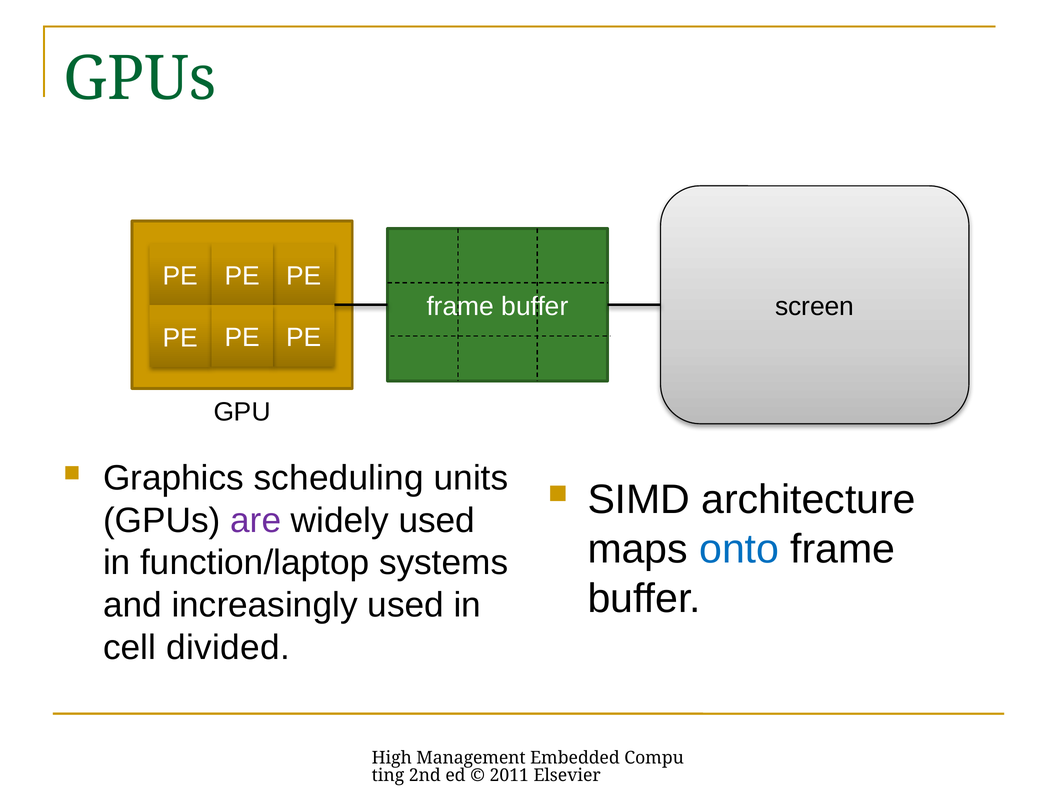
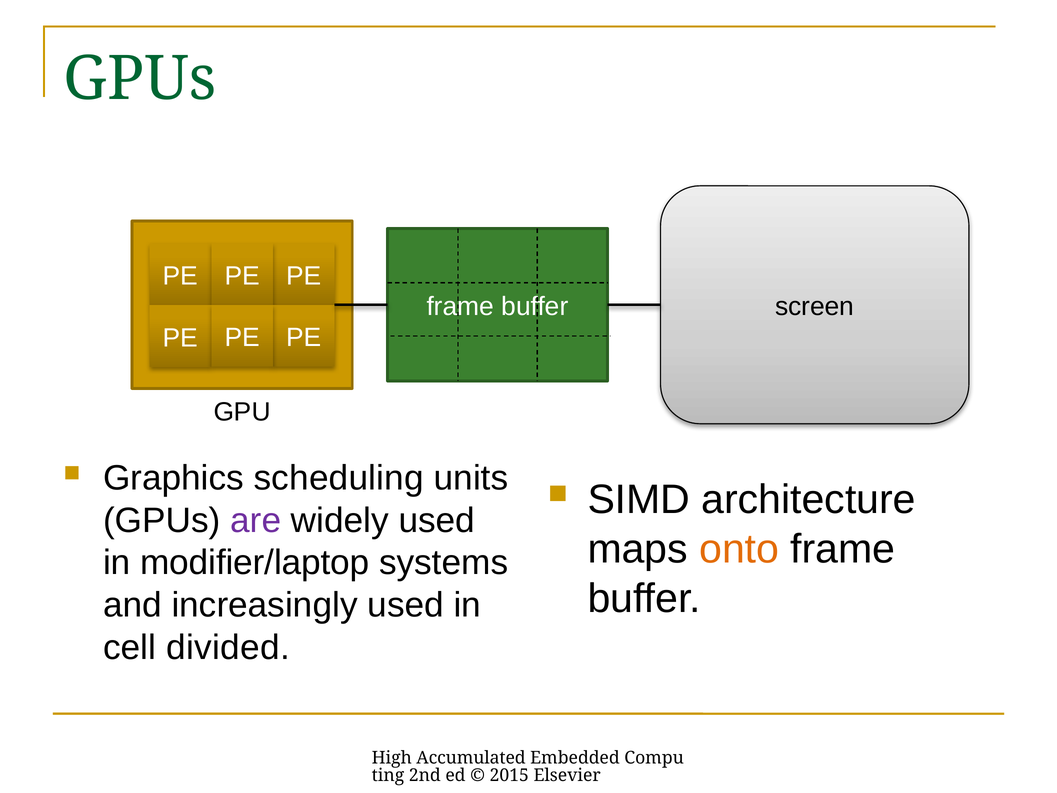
onto colour: blue -> orange
function/laptop: function/laptop -> modifier/laptop
Management: Management -> Accumulated
2011: 2011 -> 2015
